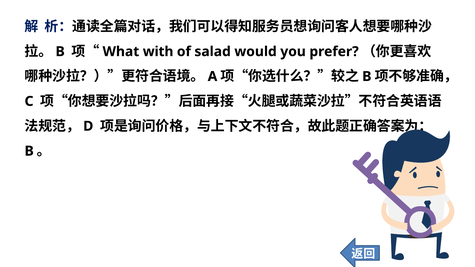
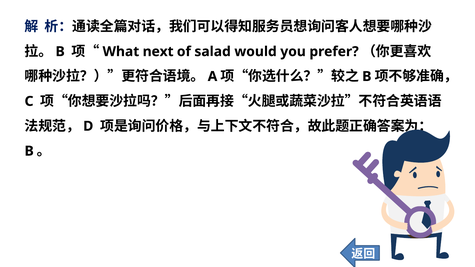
with: with -> next
